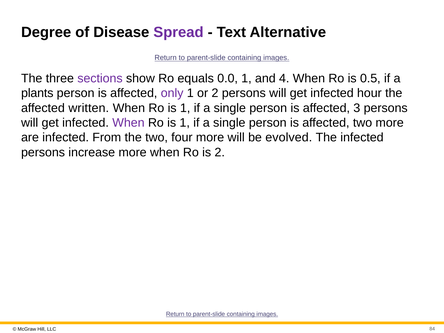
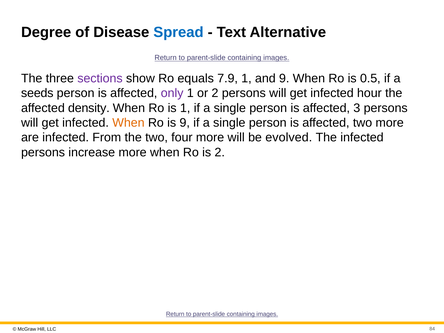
Spread colour: purple -> blue
0.0: 0.0 -> 7.9
and 4: 4 -> 9
plants: plants -> seeds
written: written -> density
When at (128, 123) colour: purple -> orange
1 at (185, 123): 1 -> 9
